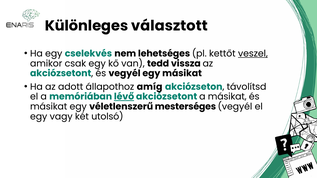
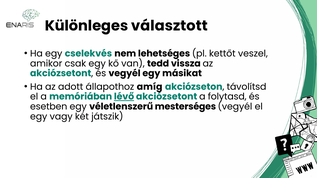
veszel underline: present -> none
a másikat: másikat -> folytasd
másikat at (49, 107): másikat -> esetben
utolsó: utolsó -> játszik
